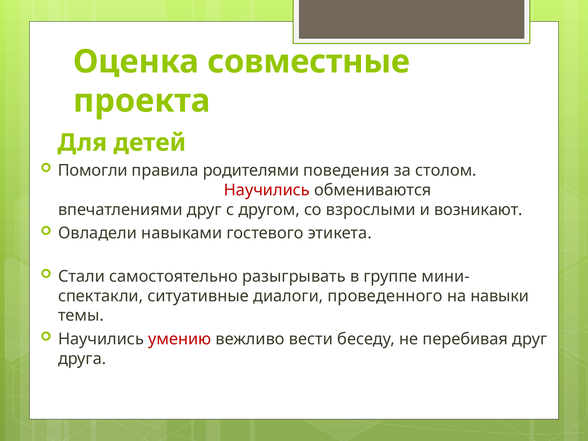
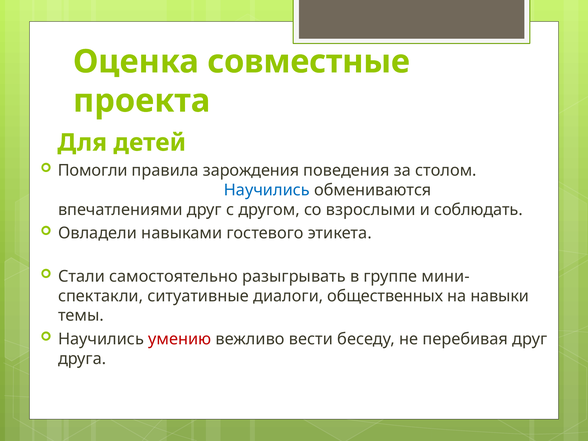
родителями: родителями -> зарождения
Научились at (267, 190) colour: red -> blue
возникают: возникают -> соблюдать
проведенного: проведенного -> общественных
